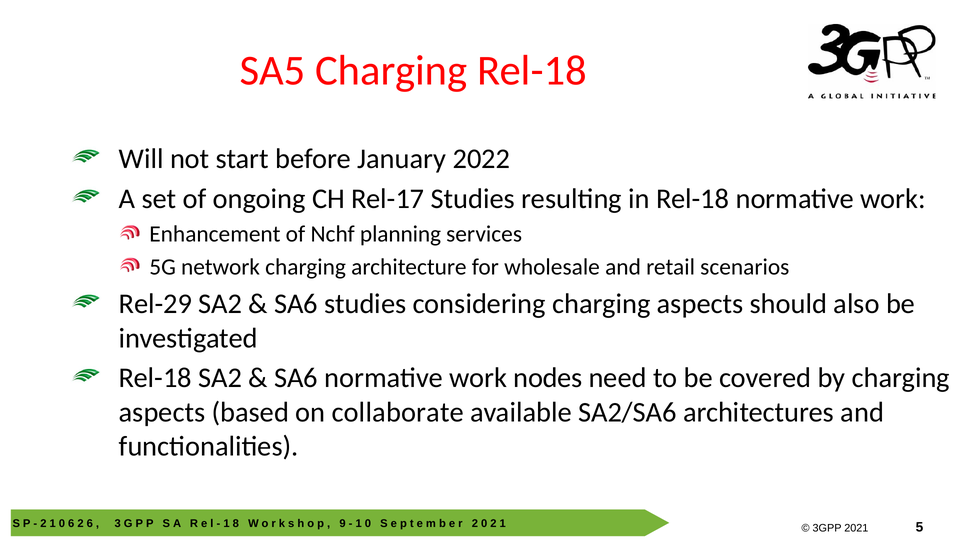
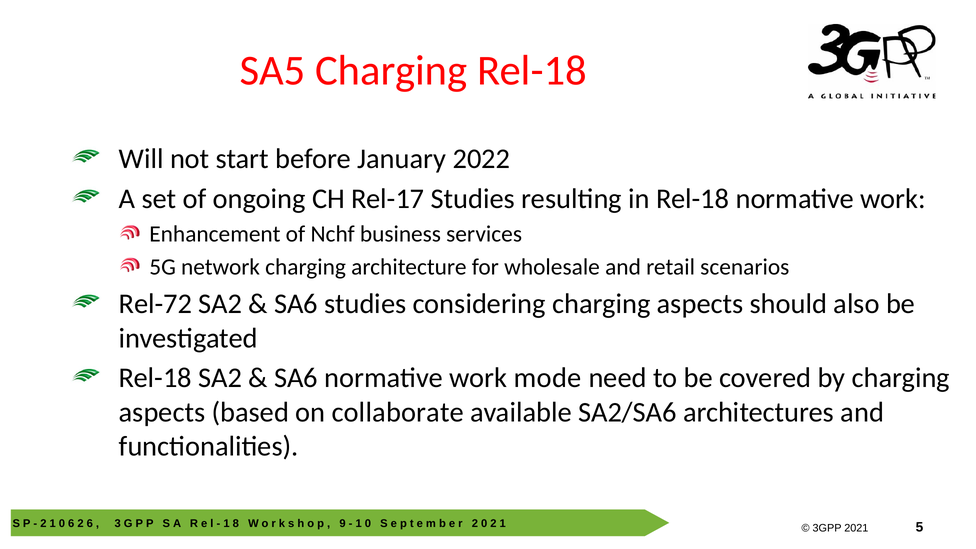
planning: planning -> business
Rel-29: Rel-29 -> Rel-72
nodes: nodes -> mode
